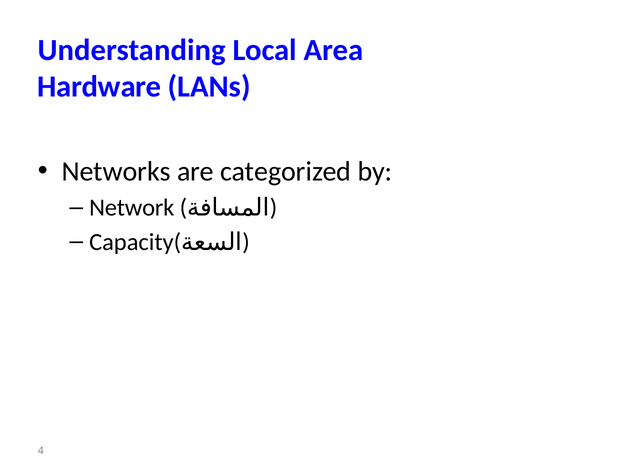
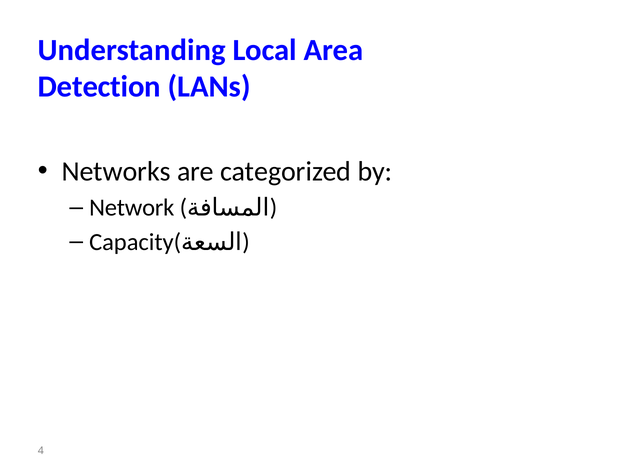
Hardware: Hardware -> Detection
